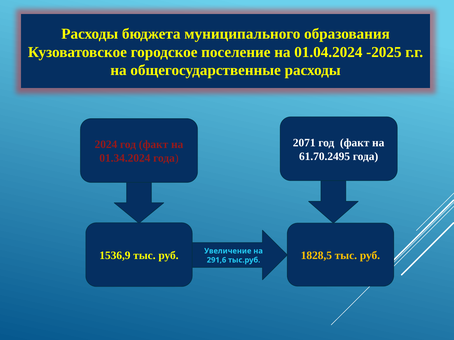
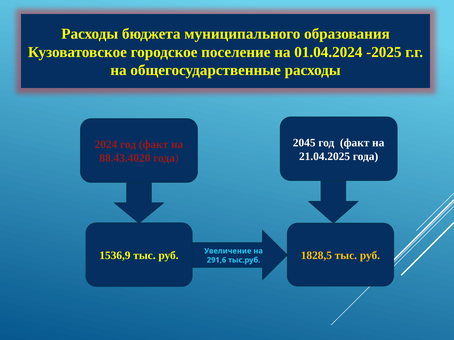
2071: 2071 -> 2045
61.70.2495: 61.70.2495 -> 21.04.2025
01.34.2024: 01.34.2024 -> 88.43.4020
